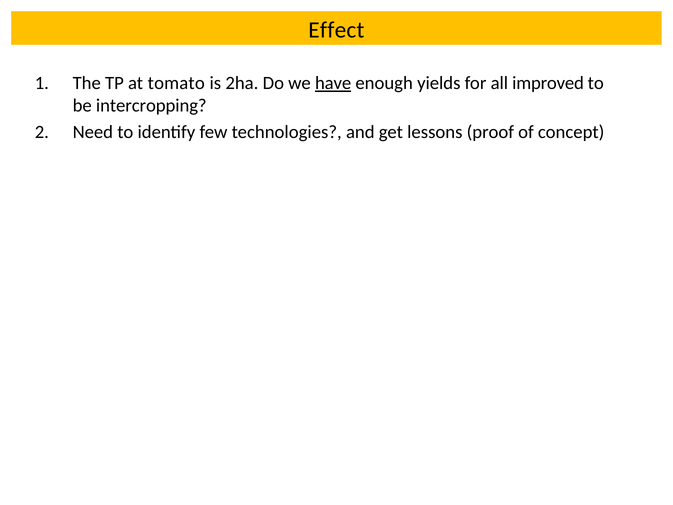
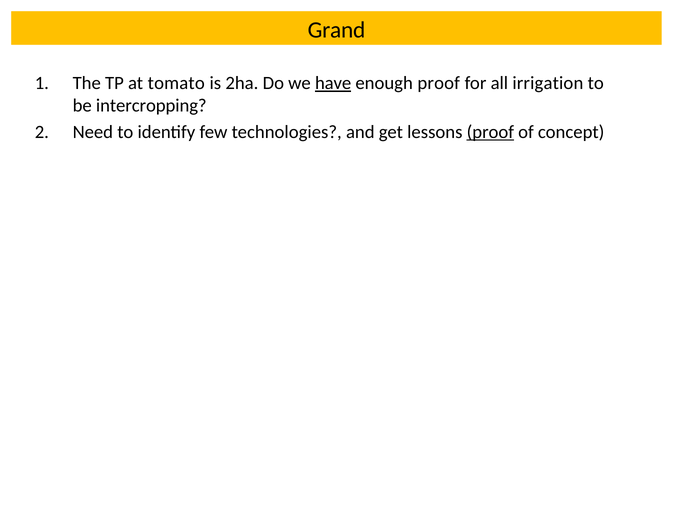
Effect: Effect -> Grand
enough yields: yields -> proof
improved: improved -> irrigation
proof at (490, 132) underline: none -> present
